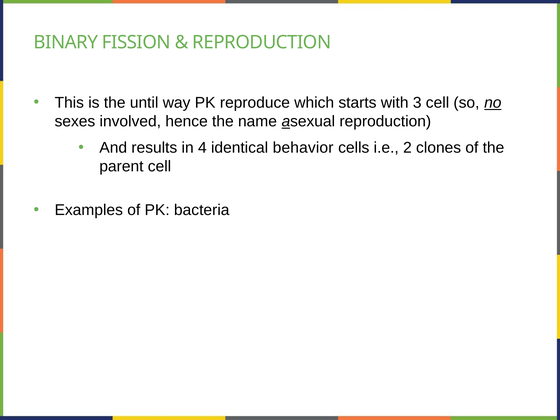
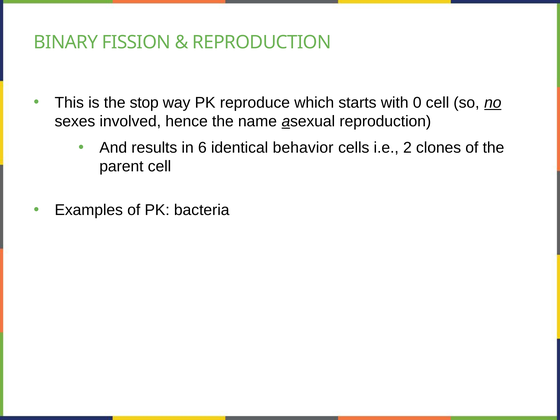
until: until -> stop
3: 3 -> 0
4: 4 -> 6
